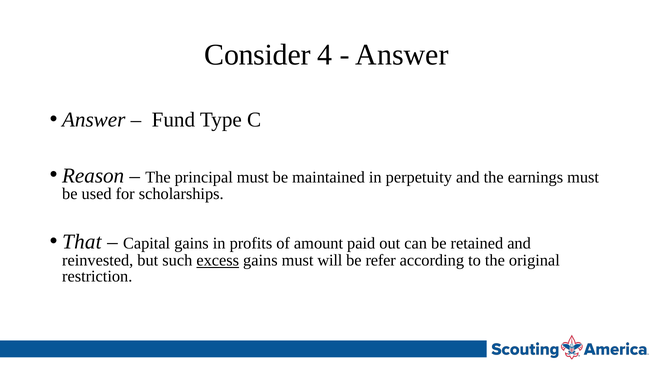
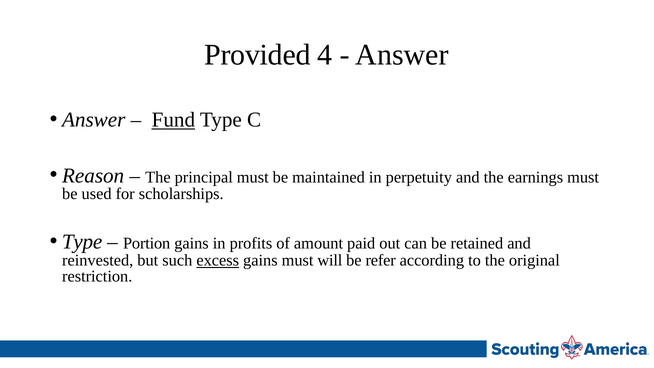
Consider: Consider -> Provided
Fund underline: none -> present
That at (82, 242): That -> Type
Capital: Capital -> Portion
